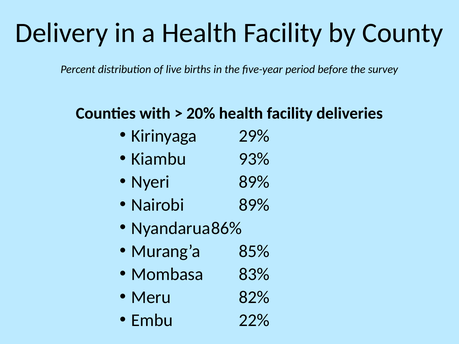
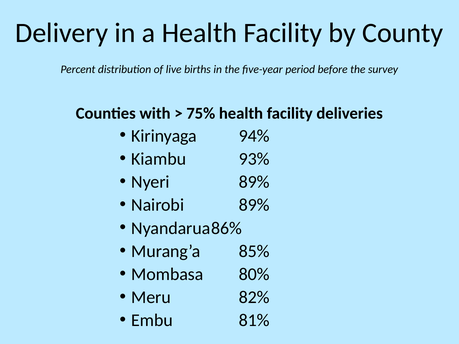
20%: 20% -> 75%
29%: 29% -> 94%
83%: 83% -> 80%
22%: 22% -> 81%
